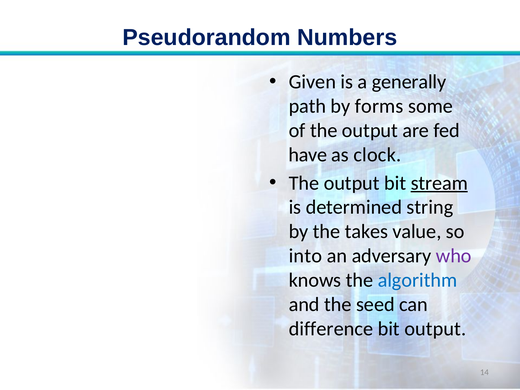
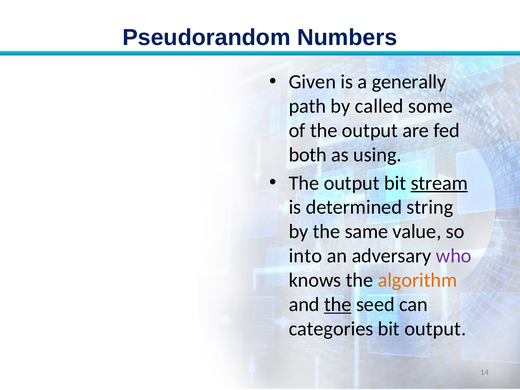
forms: forms -> called
have: have -> both
clock: clock -> using
takes: takes -> same
algorithm colour: blue -> orange
the at (338, 304) underline: none -> present
difference: difference -> categories
